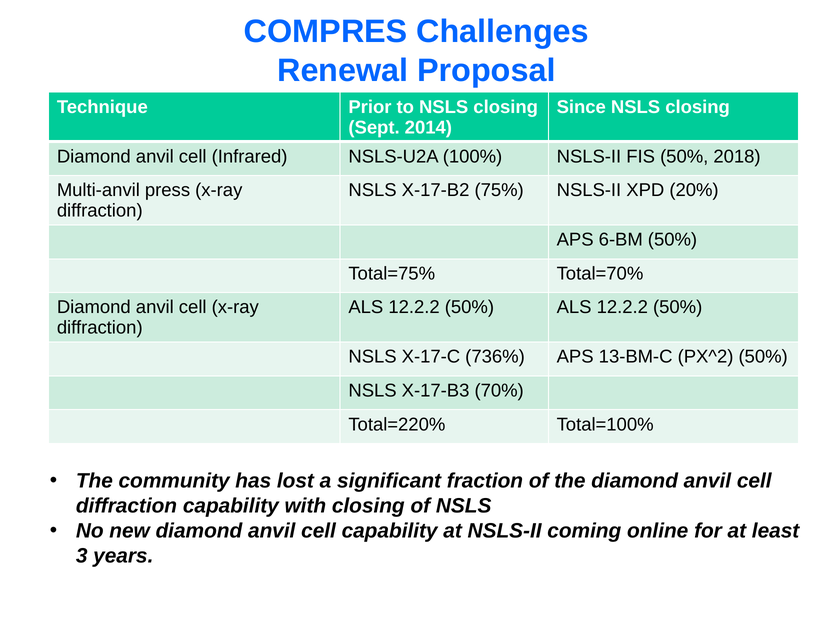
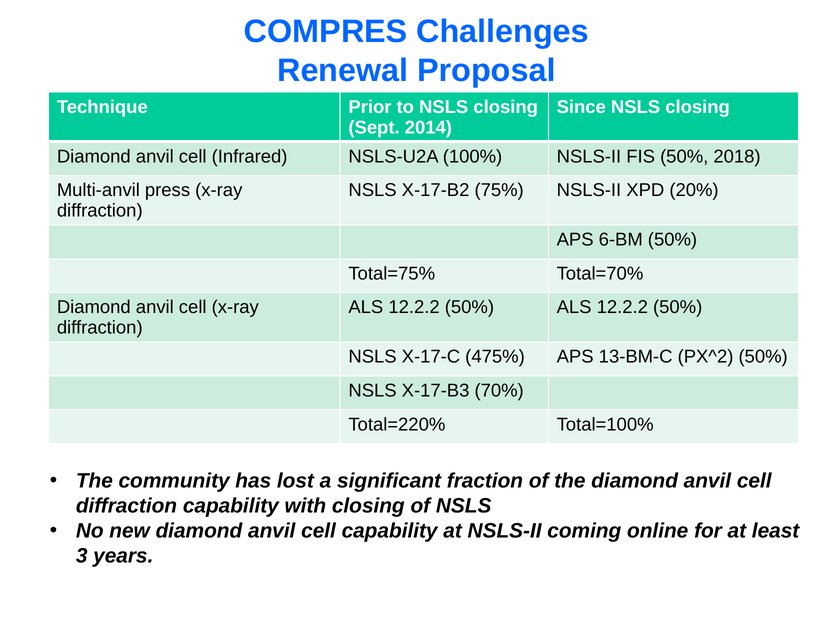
736%: 736% -> 475%
